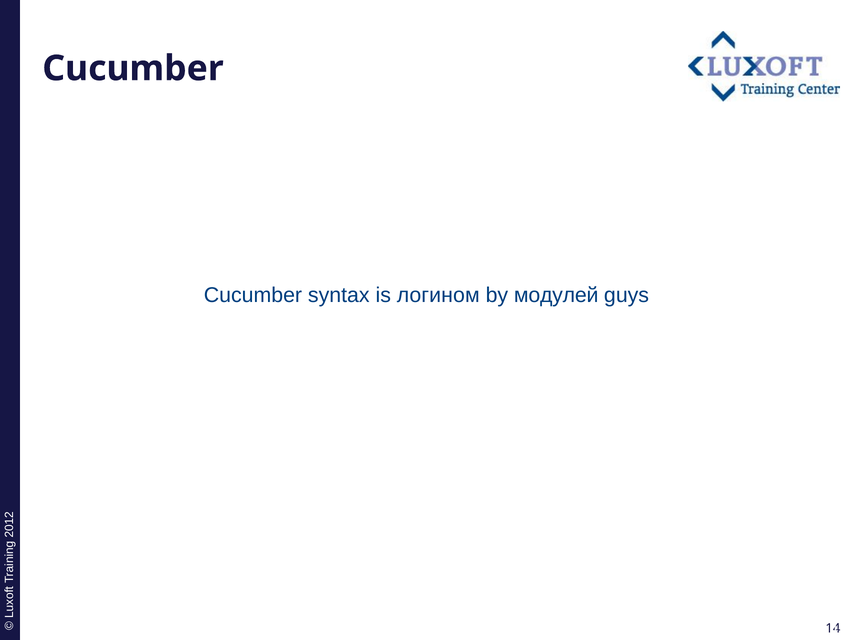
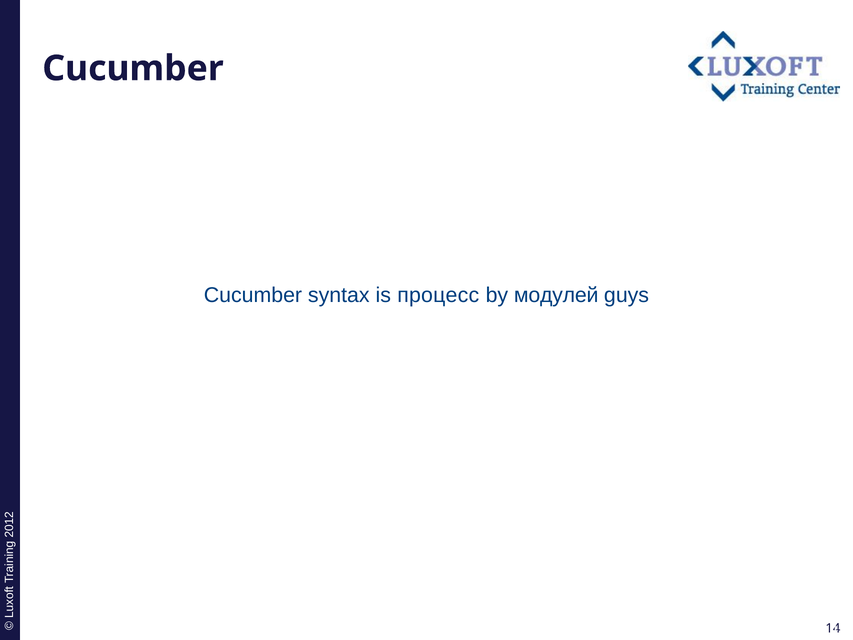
логином: логином -> процесс
